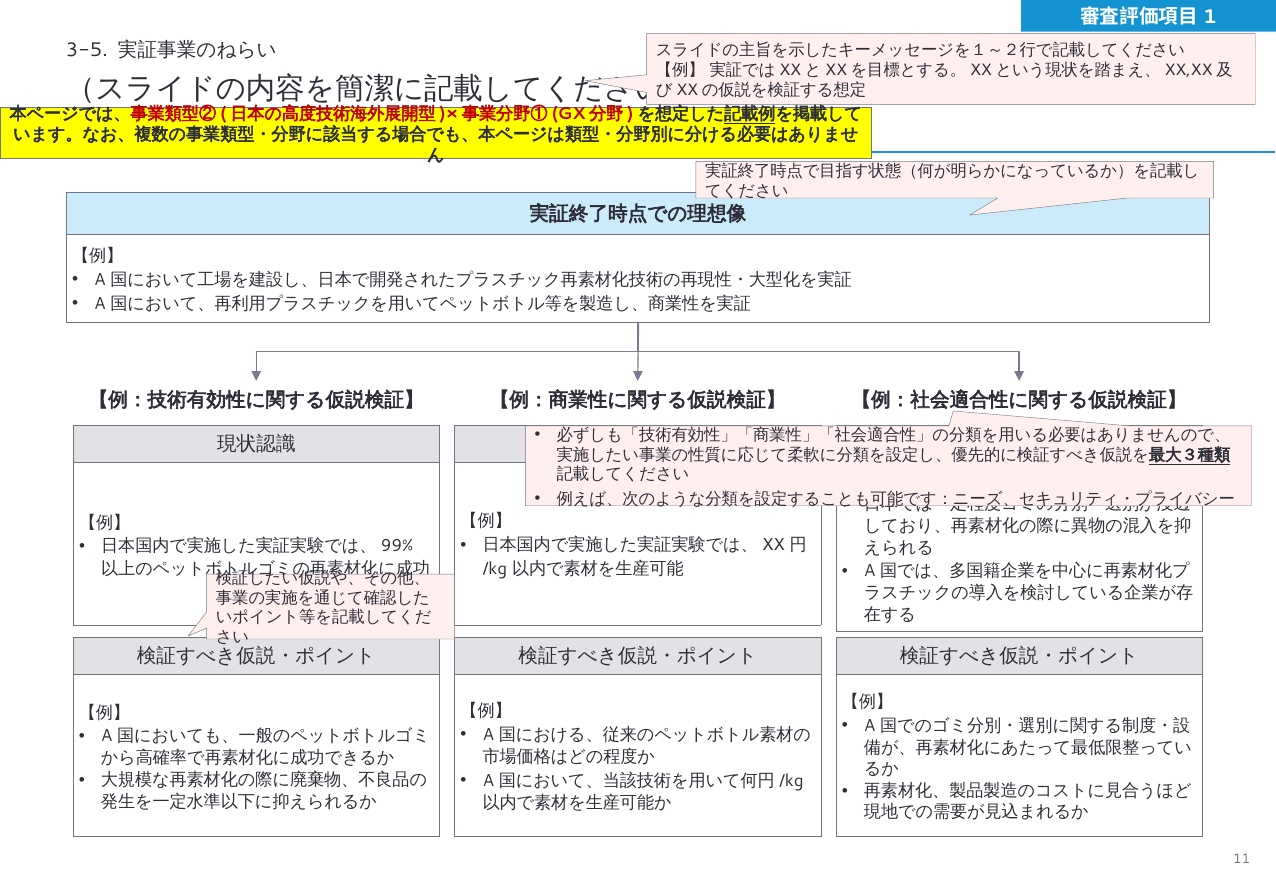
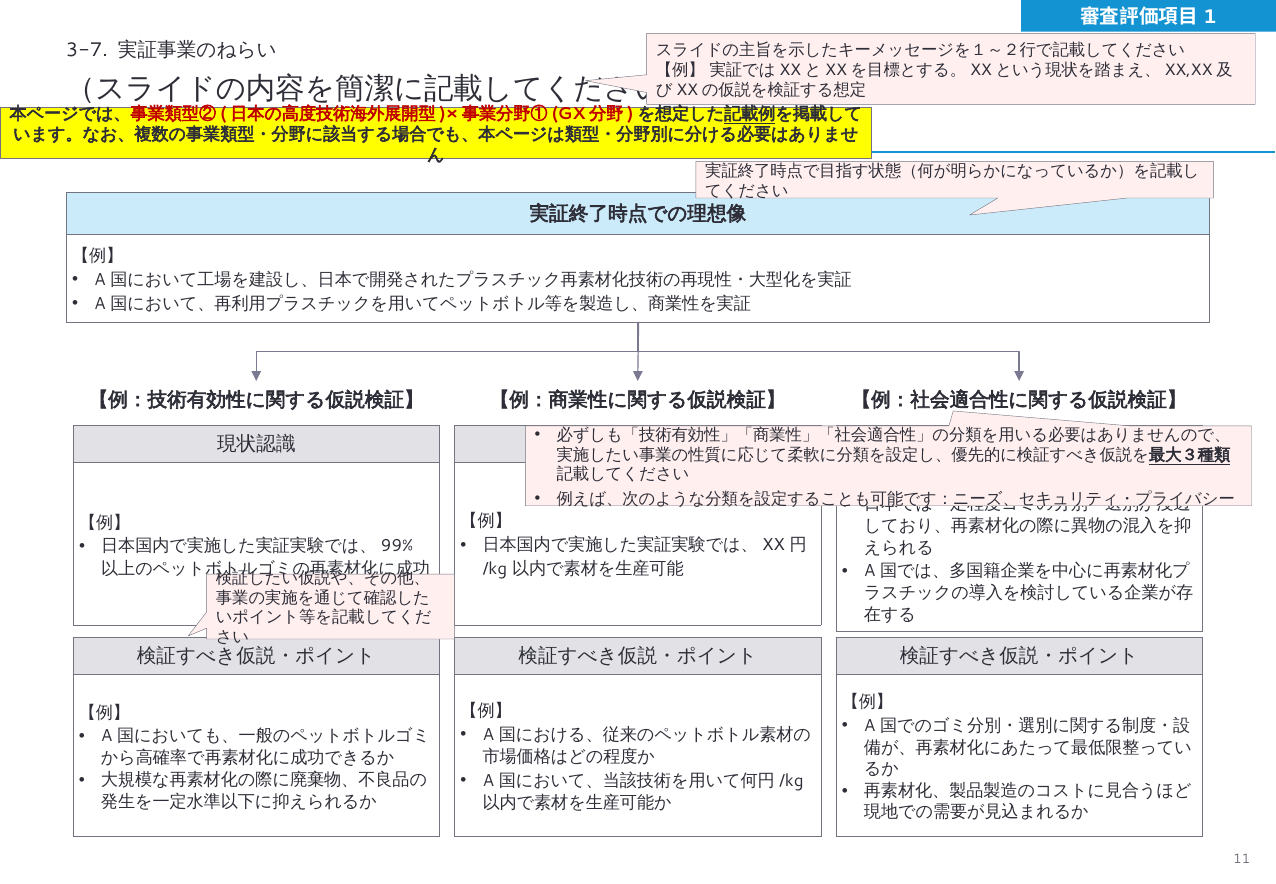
3-5: 3-5 -> 3-7
